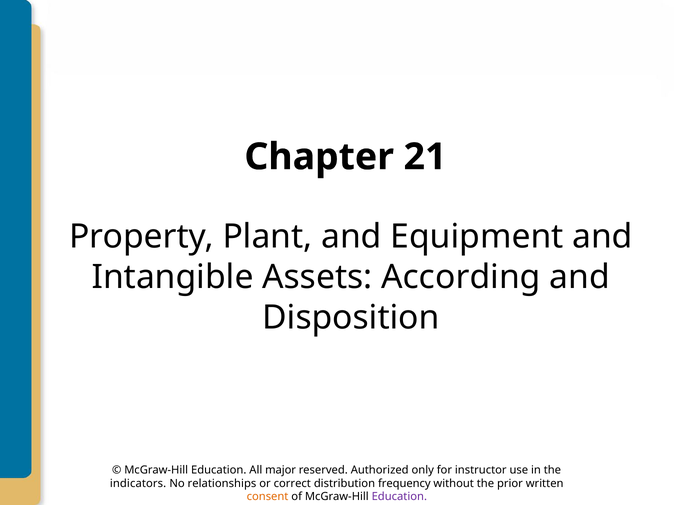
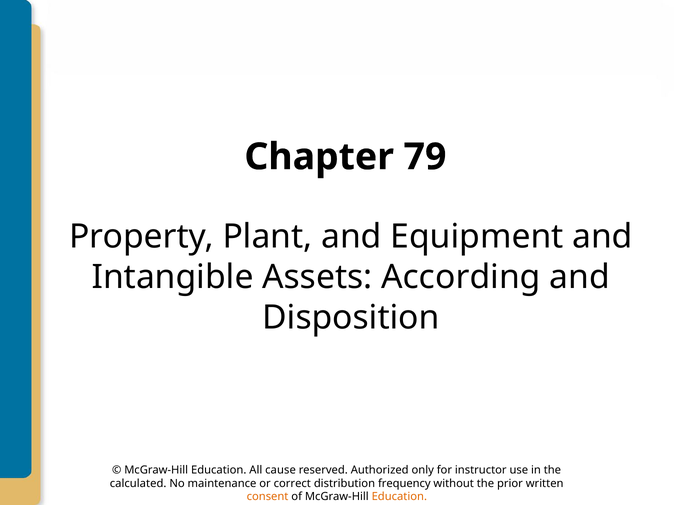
21: 21 -> 79
major: major -> cause
indicators: indicators -> calculated
relationships: relationships -> maintenance
Education at (399, 497) colour: purple -> orange
